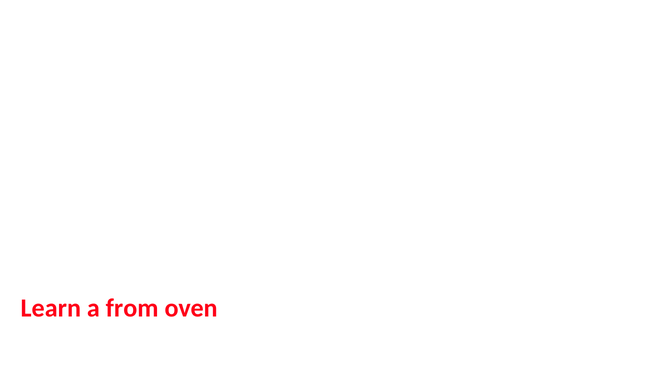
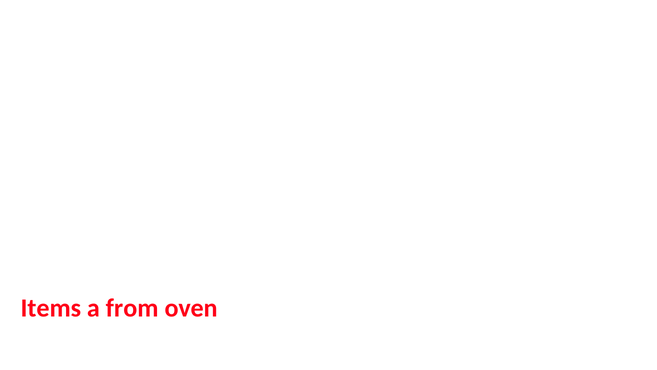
Learn: Learn -> Items
